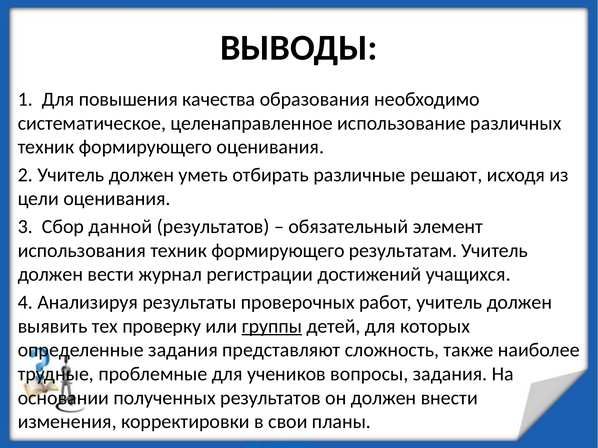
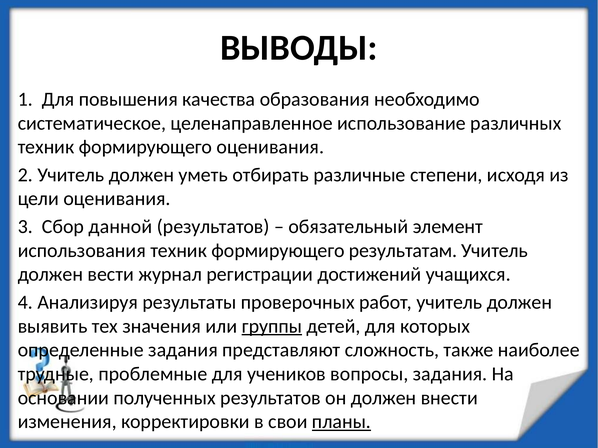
решают: решают -> степени
проверку: проверку -> значения
планы underline: none -> present
